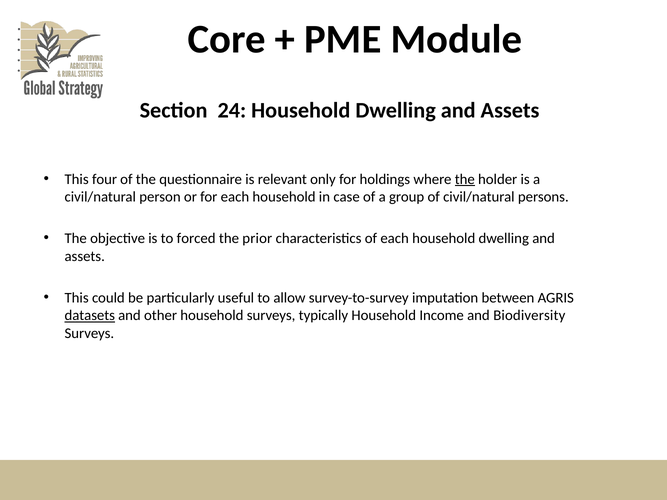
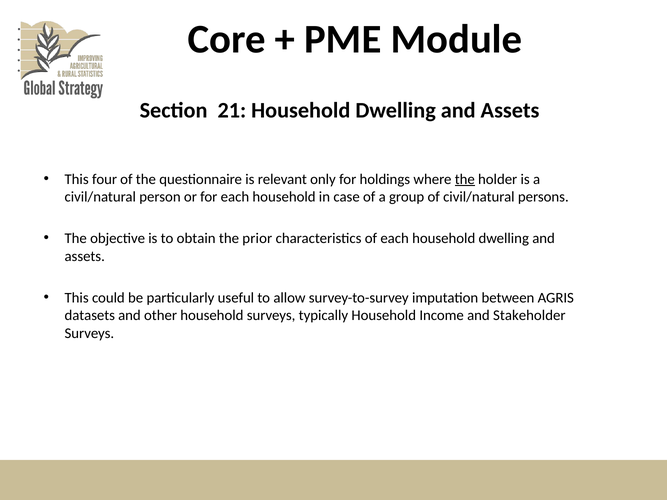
24: 24 -> 21
forced: forced -> obtain
datasets underline: present -> none
Biodiversity: Biodiversity -> Stakeholder
